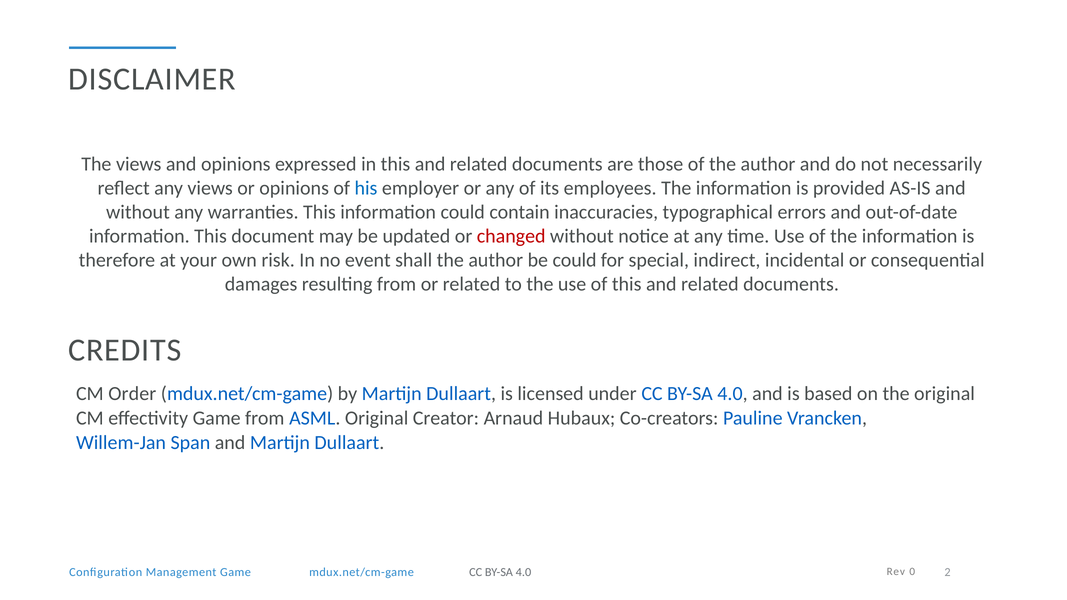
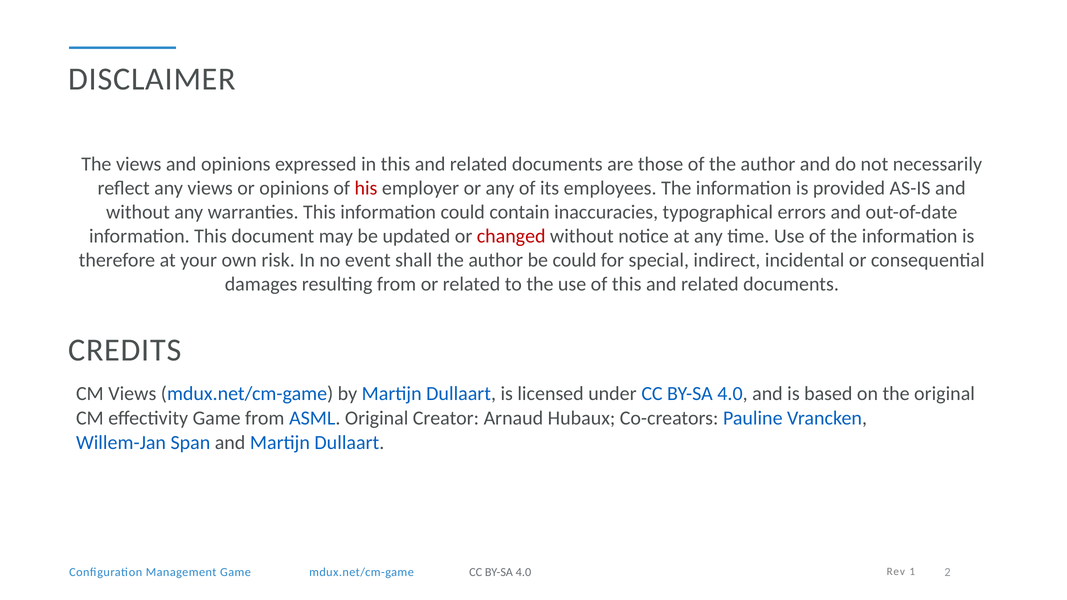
his colour: blue -> red
CM Order: Order -> Views
0: 0 -> 1
